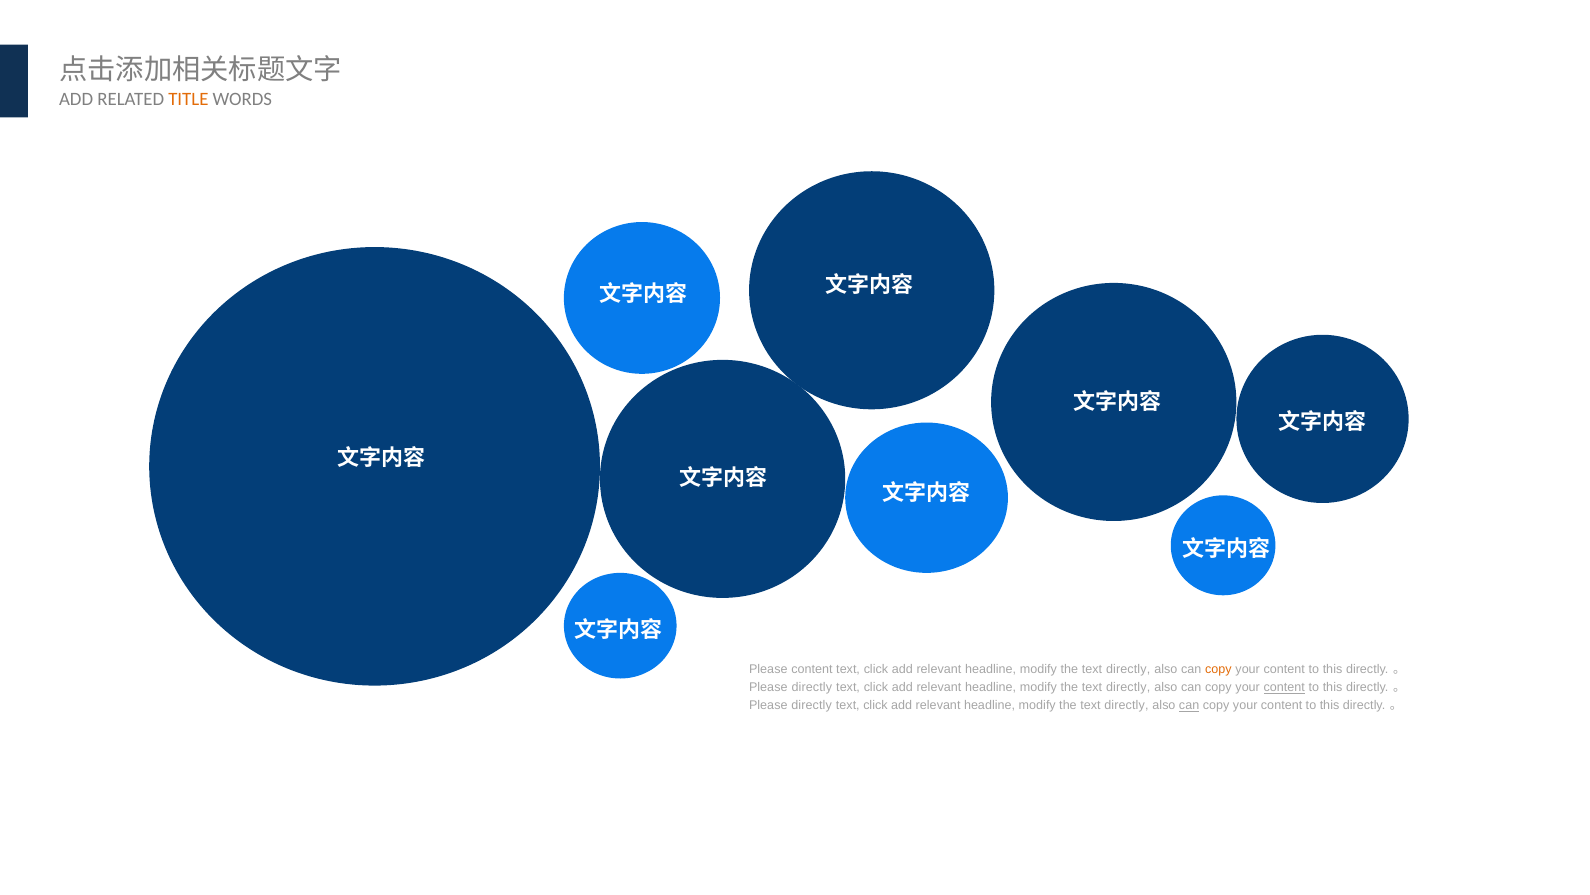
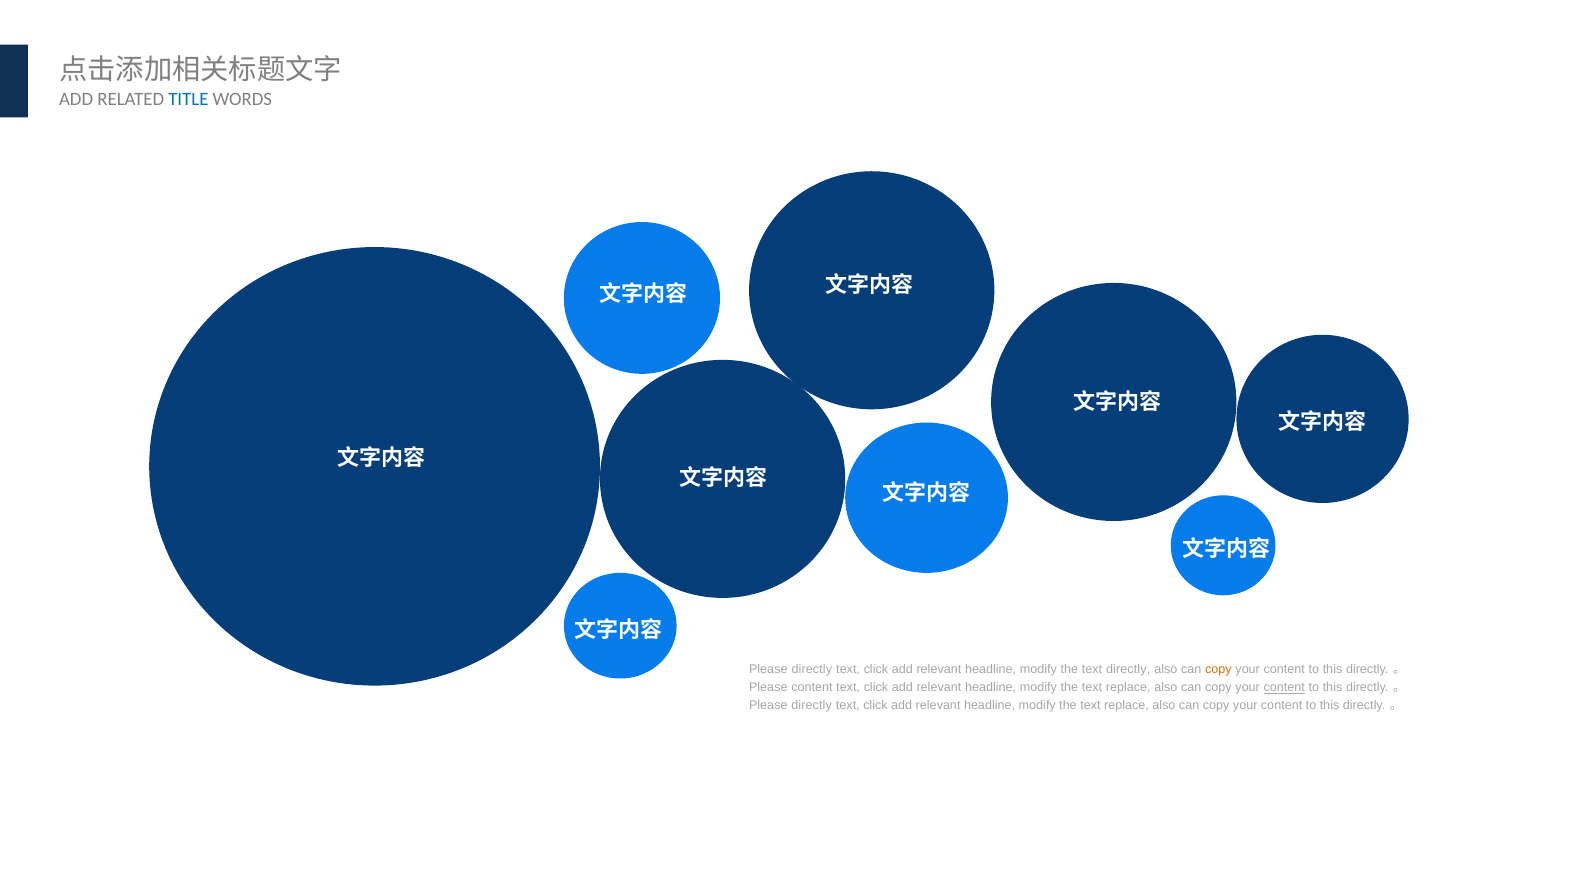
TITLE colour: orange -> blue
content at (812, 669): content -> directly
directly at (812, 687): directly -> content
directly at (1128, 687): directly -> replace
directly at (1126, 705): directly -> replace
can at (1189, 705) underline: present -> none
